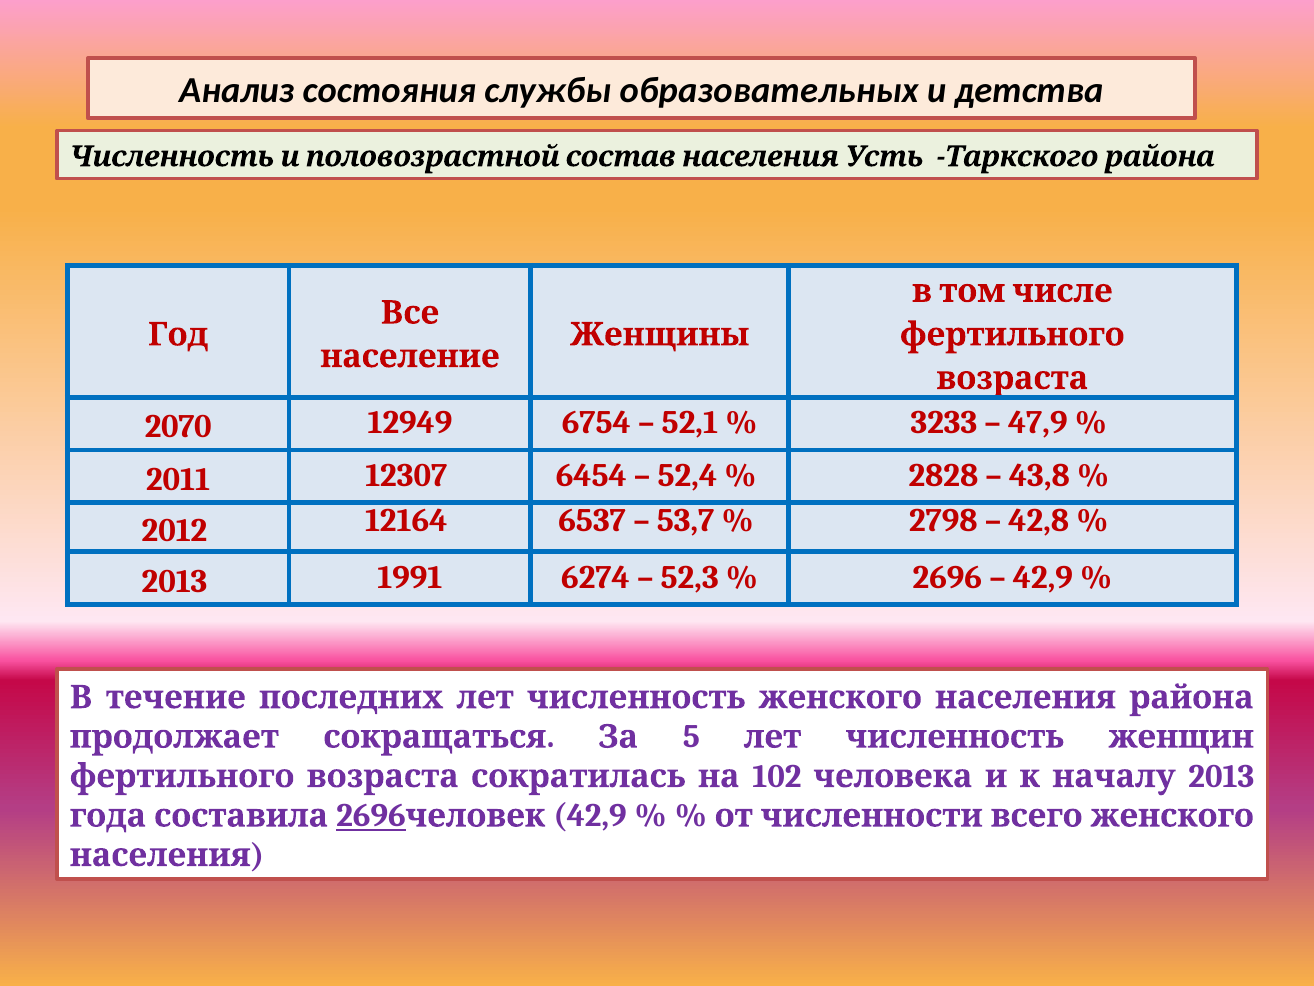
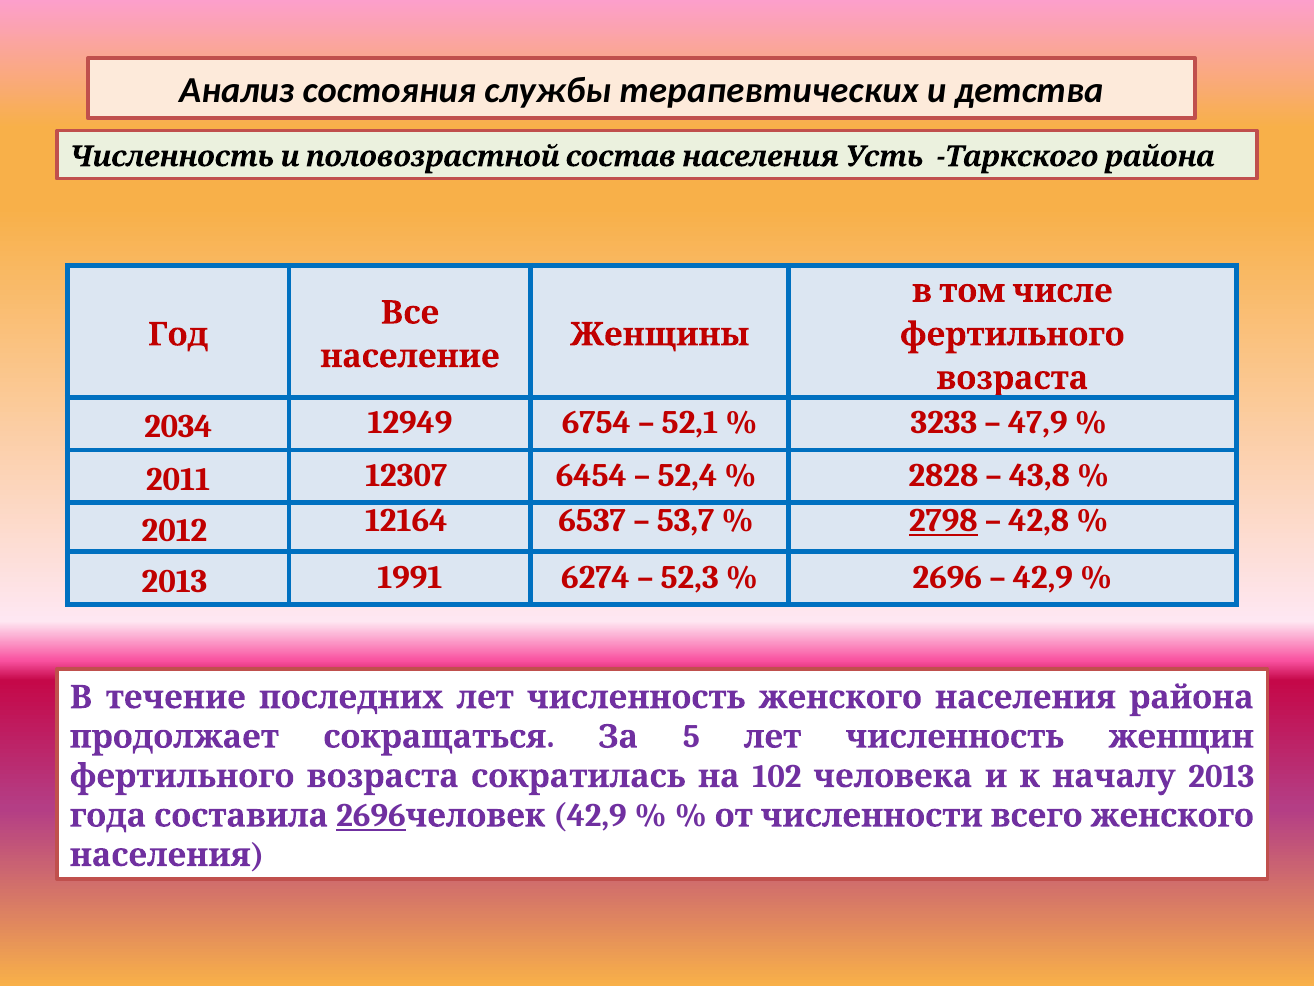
образовательных: образовательных -> терапевтических
2070: 2070 -> 2034
2798 underline: none -> present
